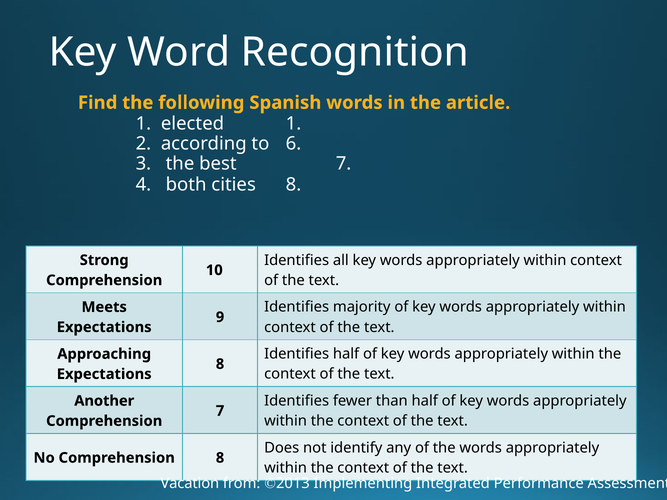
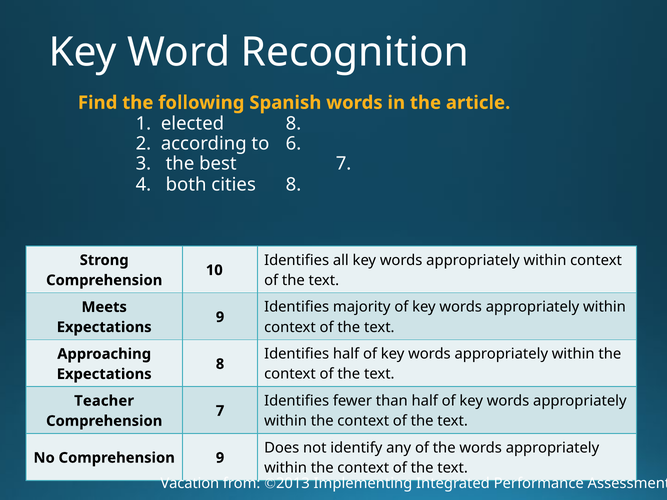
elected 1: 1 -> 8
Another: Another -> Teacher
Comprehension 8: 8 -> 9
